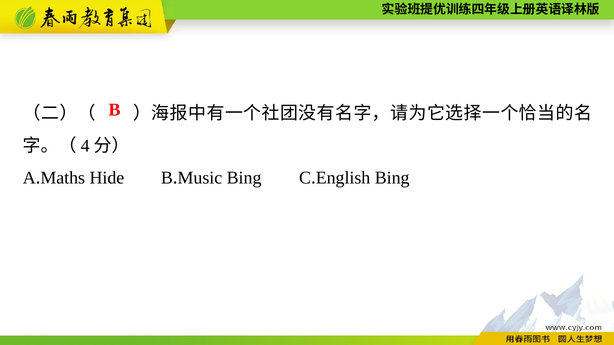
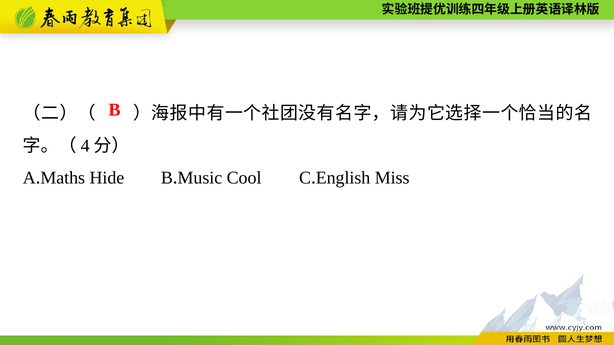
Bing at (244, 178): Bing -> Cool
Bing at (392, 178): Bing -> Miss
